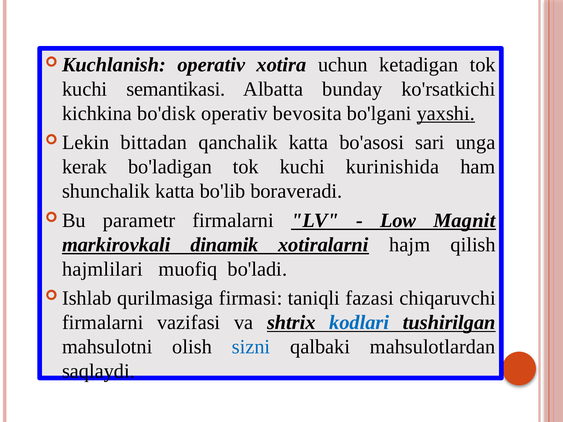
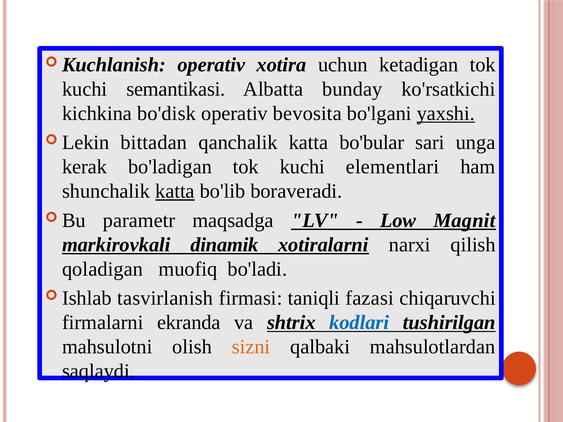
bo'asosi: bo'asosi -> bo'bular
kurinishida: kurinishida -> elementlari
katta at (175, 191) underline: none -> present
parametr firmalarni: firmalarni -> maqsadga
hajm: hajm -> narxi
hajmlilari: hajmlilari -> qoladigan
qurilmasiga: qurilmasiga -> tasvirlanish
vazifasi: vazifasi -> ekranda
sizni colour: blue -> orange
